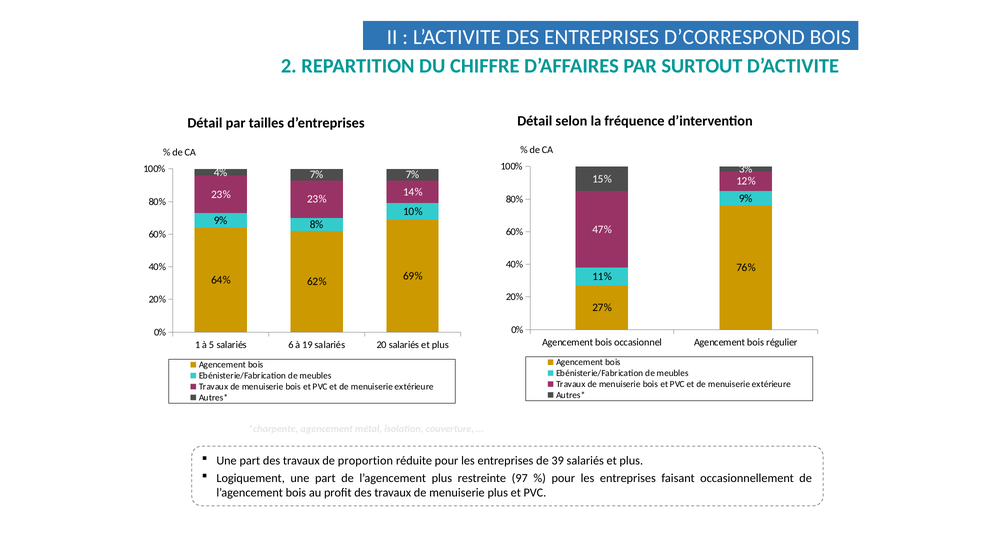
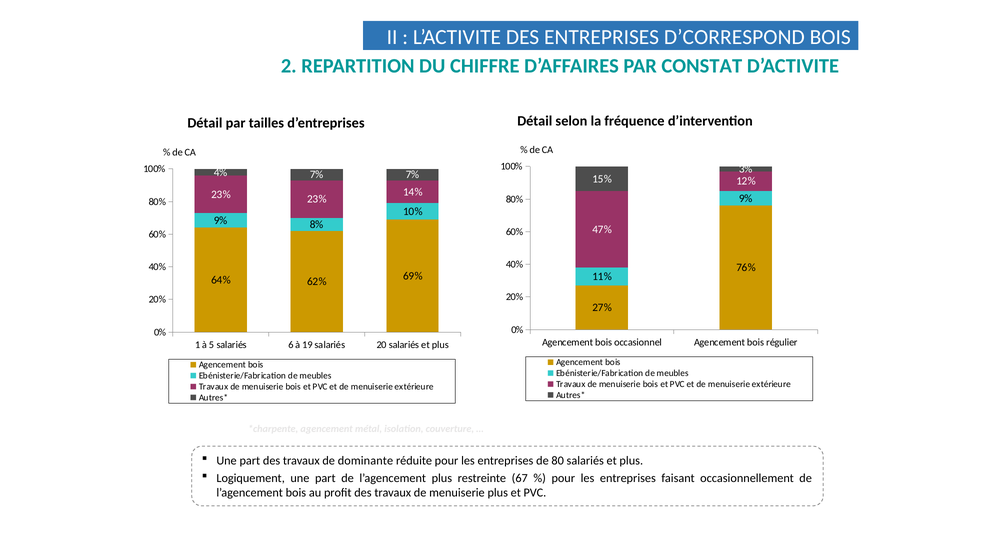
SURTOUT: SURTOUT -> CONSTAT
proportion: proportion -> dominante
39: 39 -> 80
97: 97 -> 67
